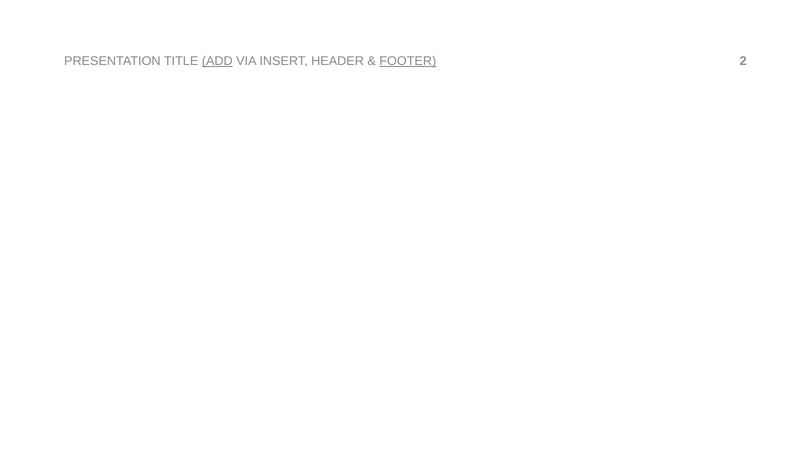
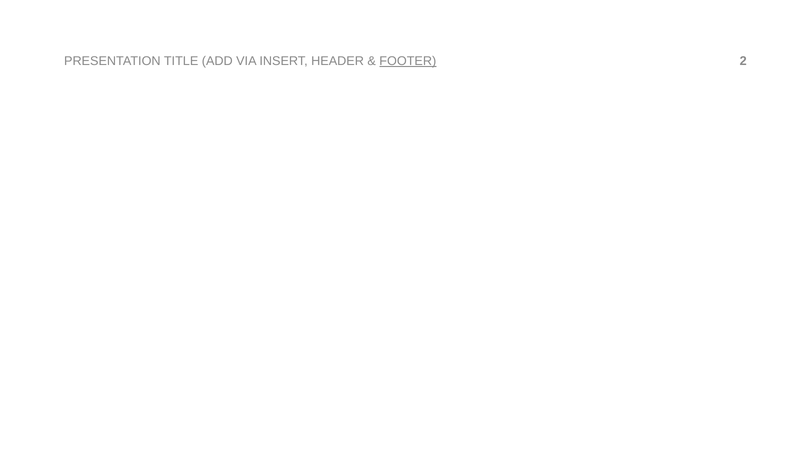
ADD underline: present -> none
